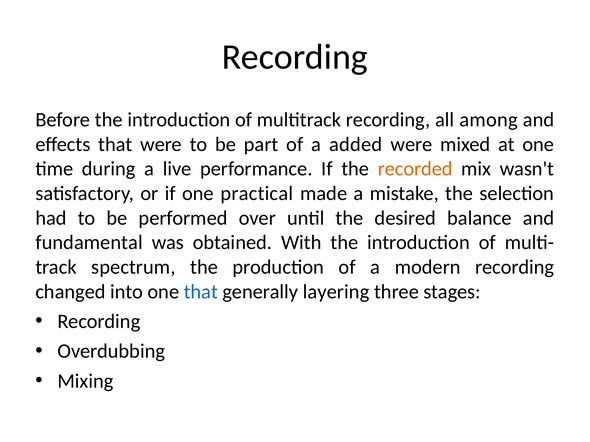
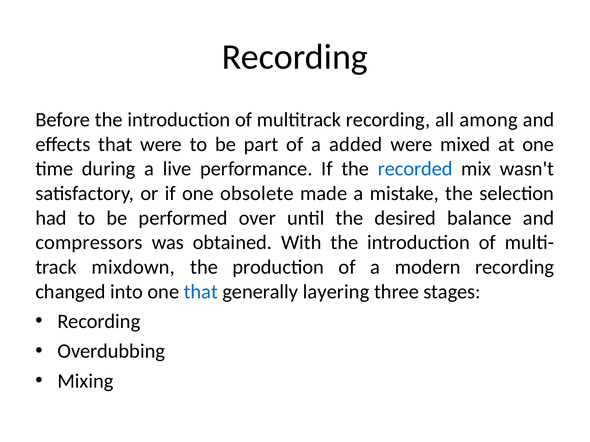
recorded colour: orange -> blue
practical: practical -> obsolete
fundamental: fundamental -> compressors
spectrum: spectrum -> mixdown
